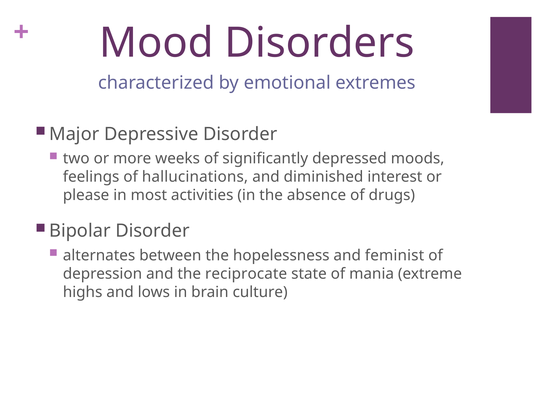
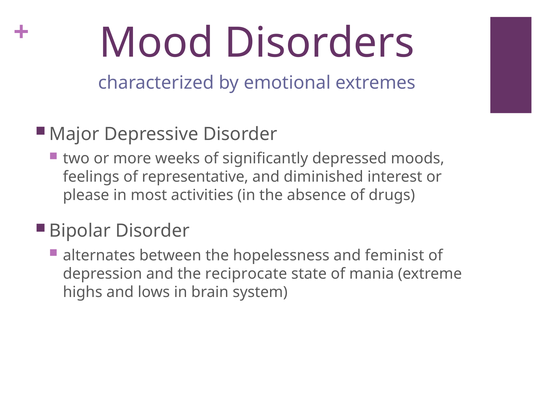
hallucinations: hallucinations -> representative
culture: culture -> system
